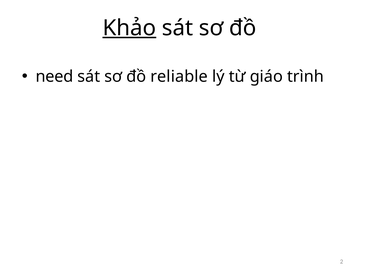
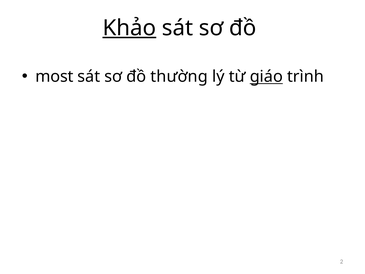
need: need -> most
reliable: reliable -> thường
giáo underline: none -> present
